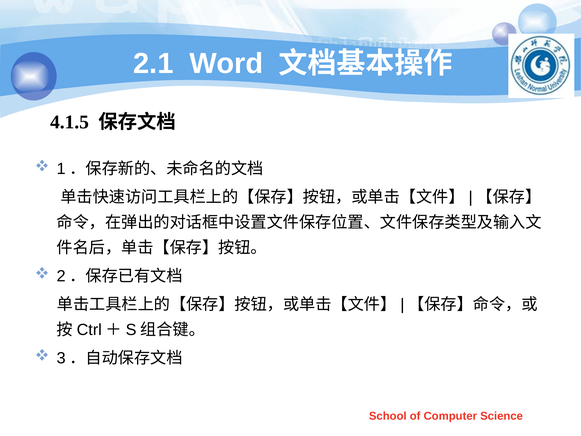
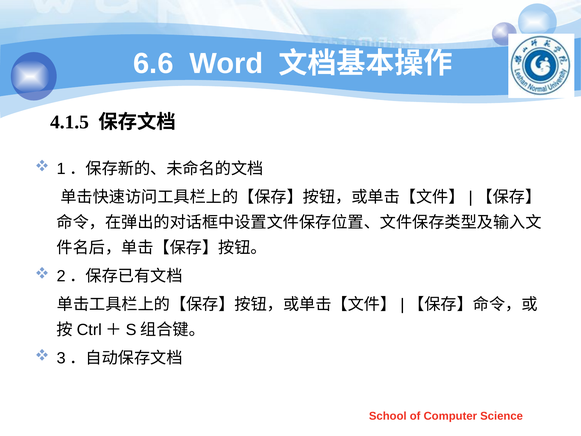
2.1: 2.1 -> 6.6
